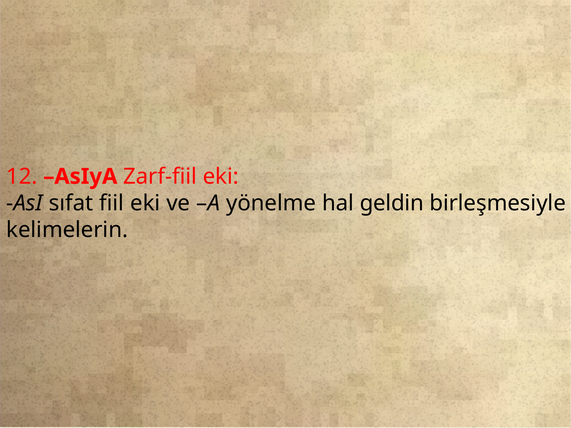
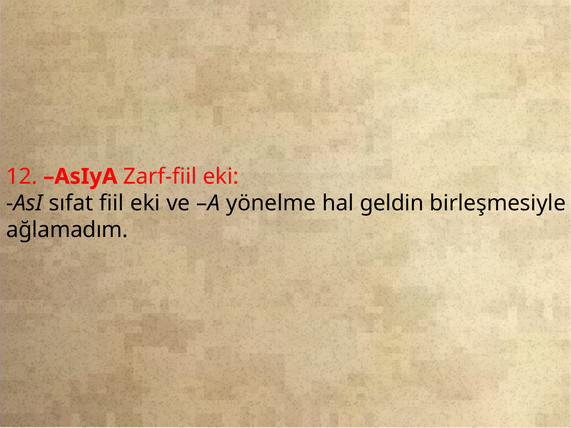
kelimelerin: kelimelerin -> ağlamadım
